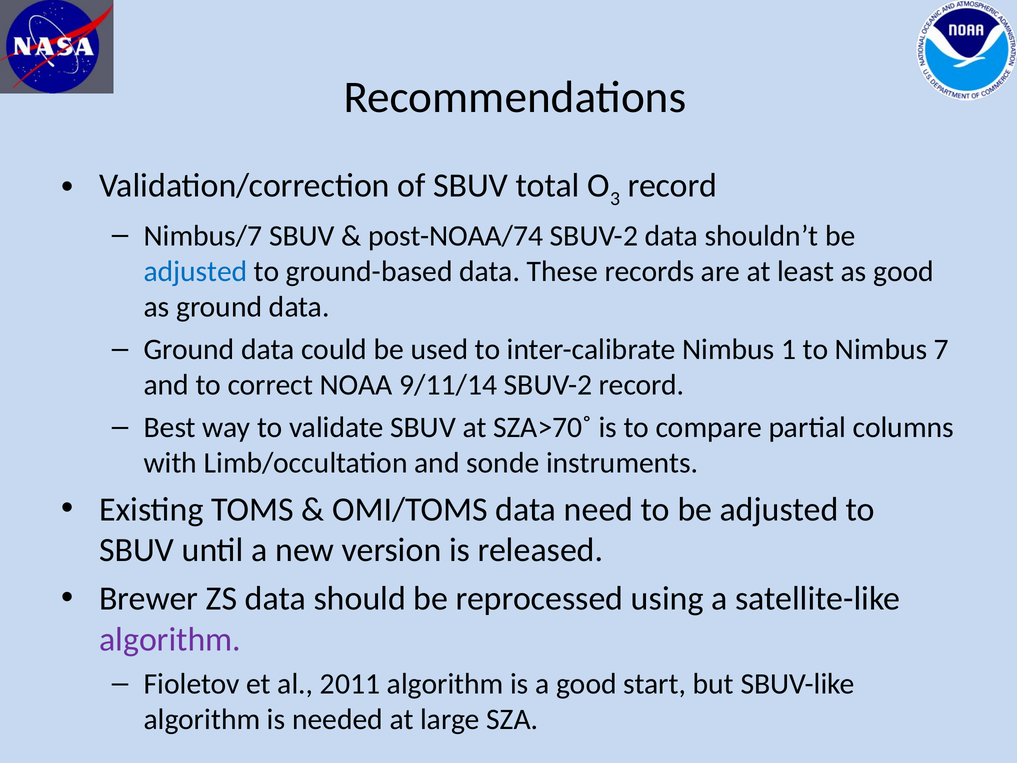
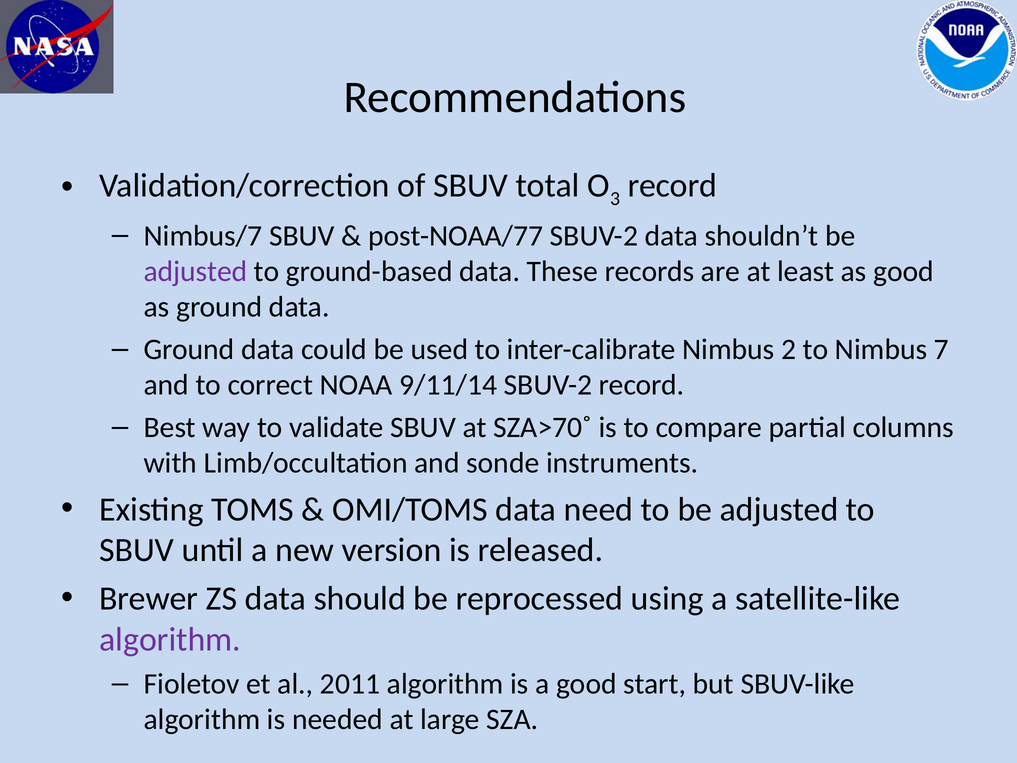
post-NOAA/74: post-NOAA/74 -> post-NOAA/77
adjusted at (195, 271) colour: blue -> purple
1: 1 -> 2
